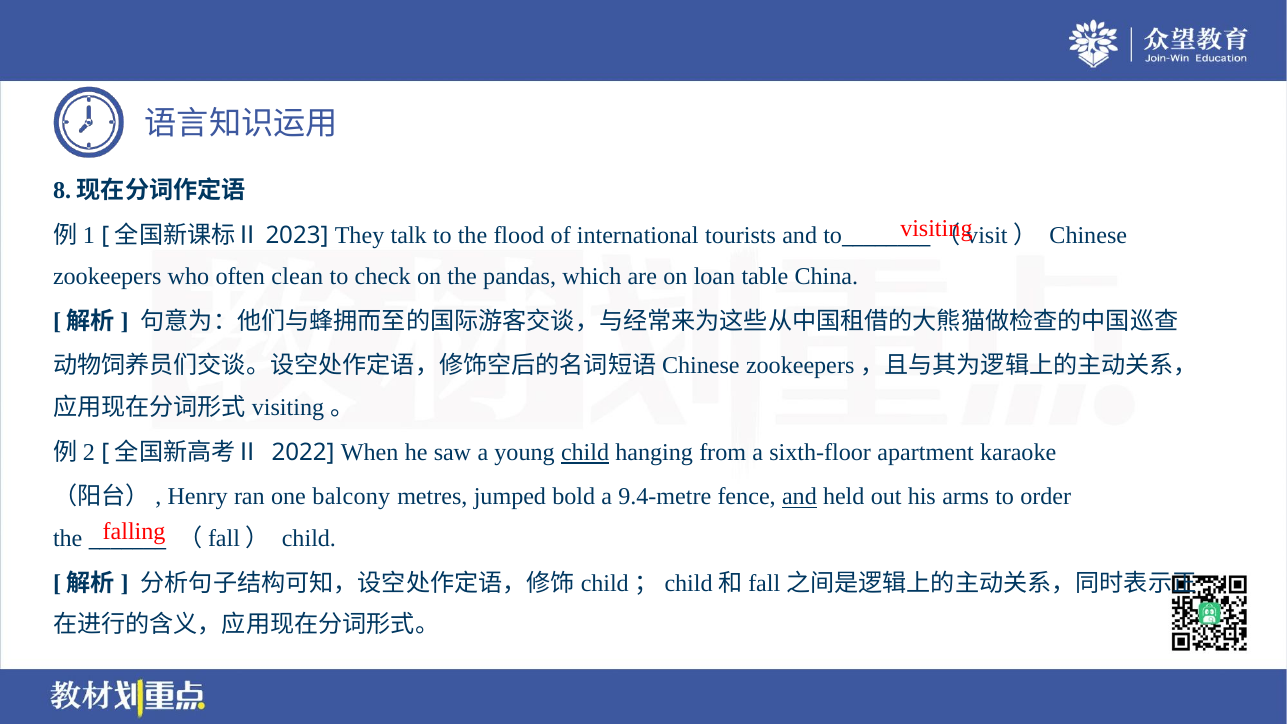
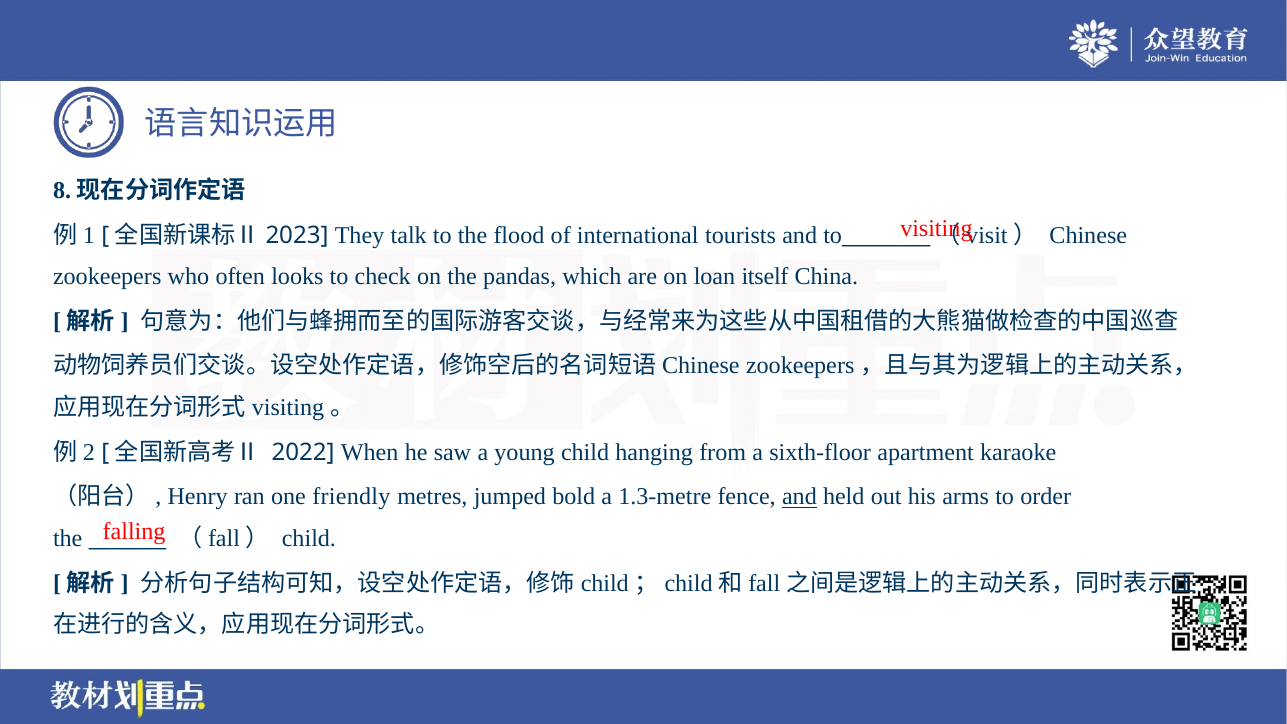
clean: clean -> looks
table: table -> itself
child at (585, 453) underline: present -> none
balcony: balcony -> friendly
9.4-metre: 9.4-metre -> 1.3-metre
